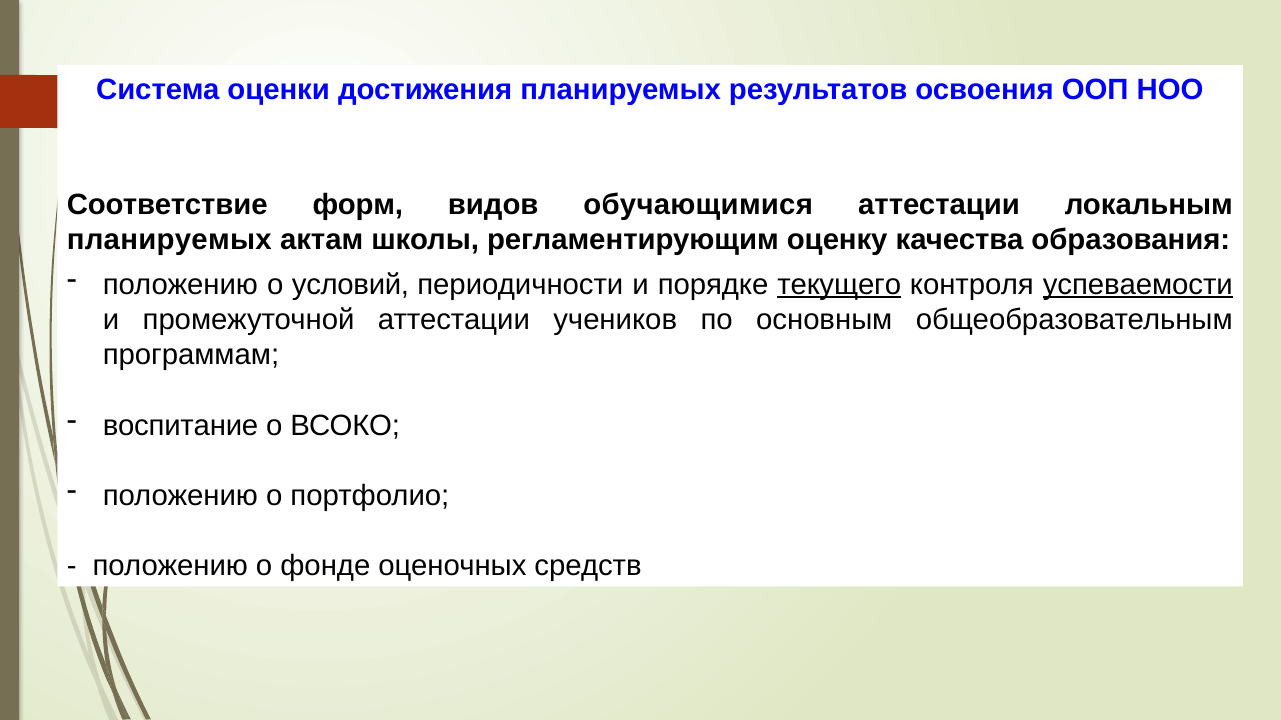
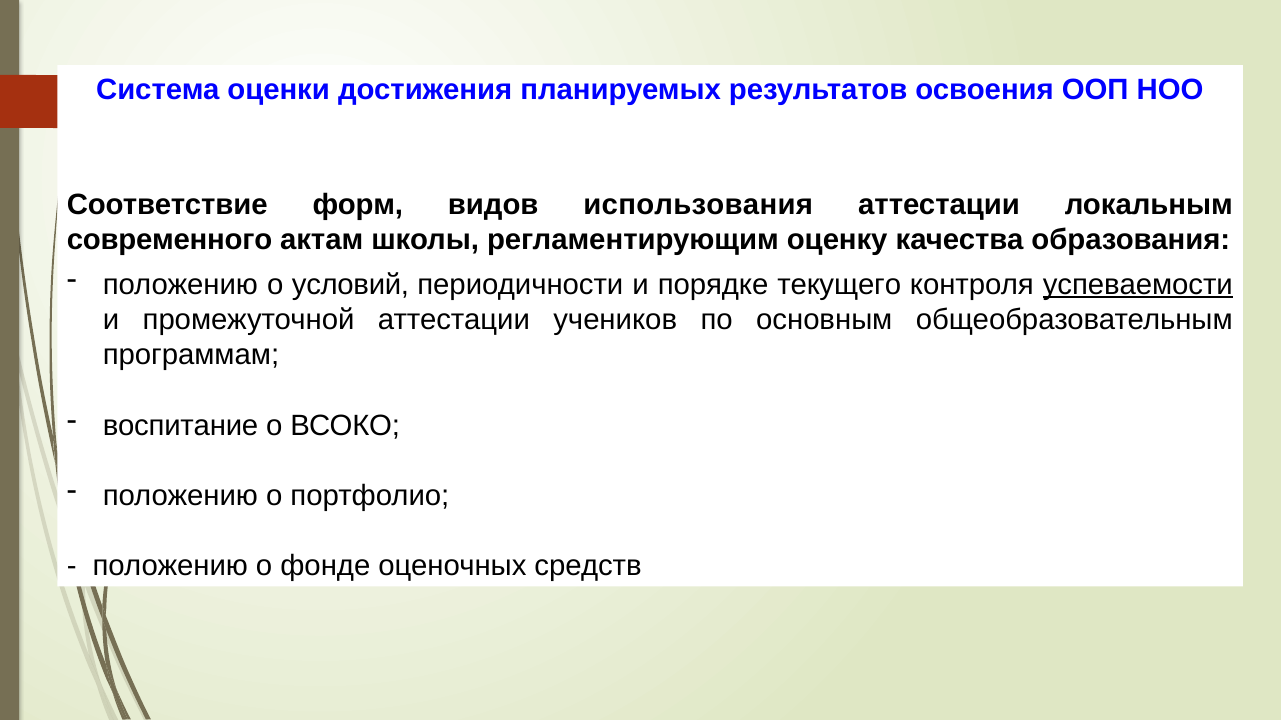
обучающимися: обучающимися -> использования
планируемых at (169, 240): планируемых -> современного
текущего underline: present -> none
